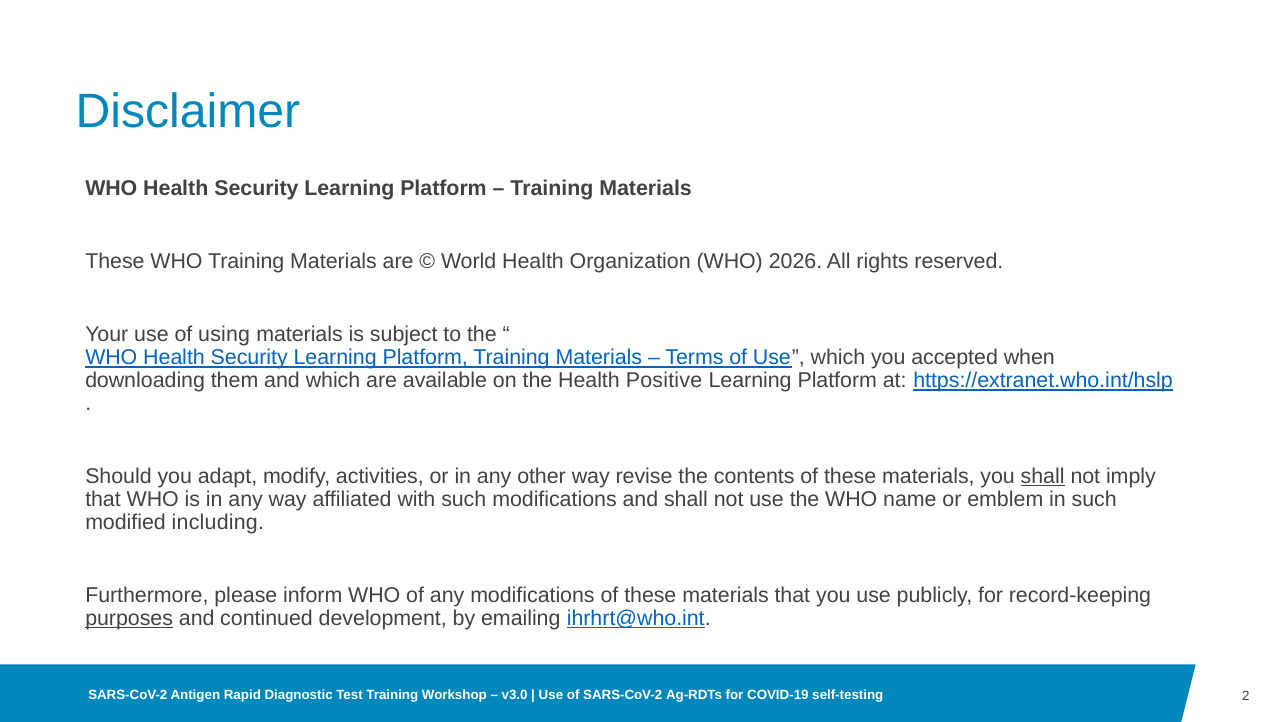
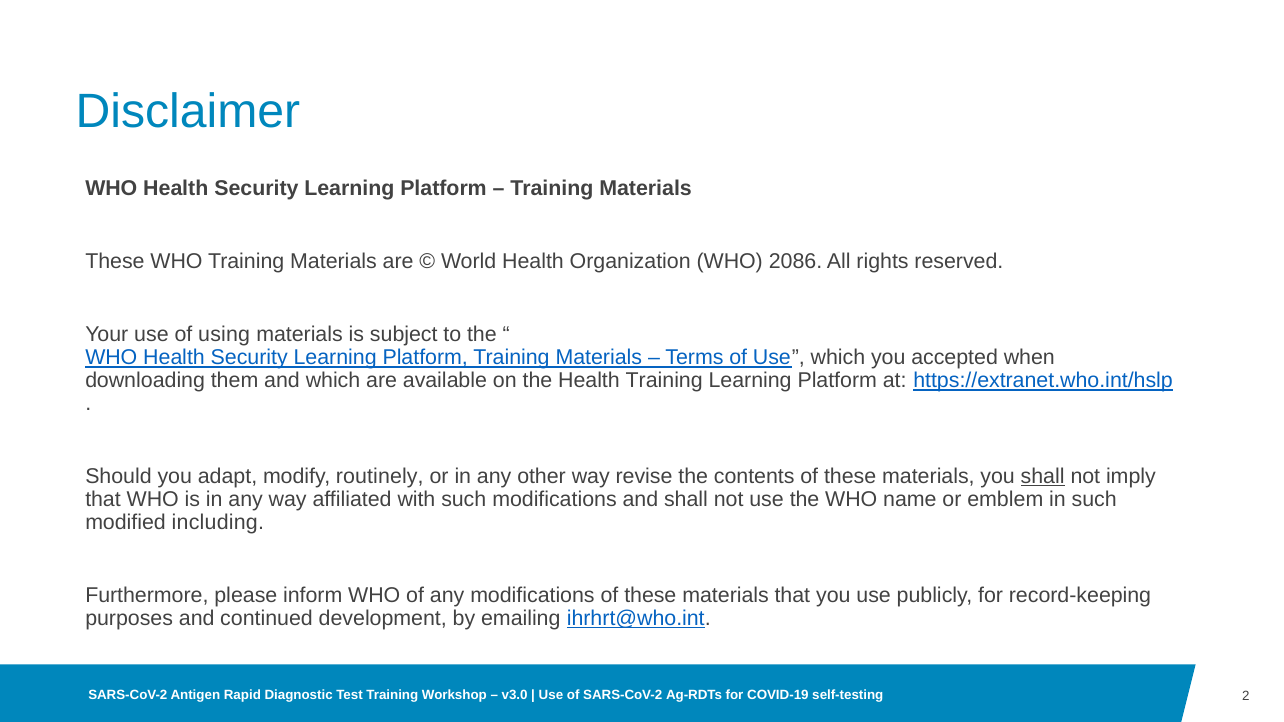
2026: 2026 -> 2086
Health Positive: Positive -> Training
activities: activities -> routinely
purposes underline: present -> none
